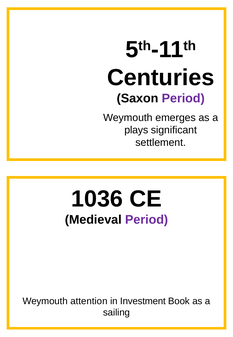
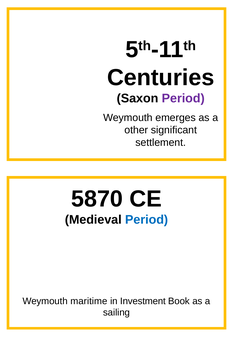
plays: plays -> other
1036: 1036 -> 5870
Period at (147, 219) colour: purple -> blue
attention: attention -> maritime
